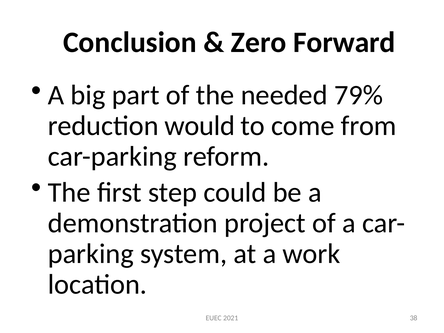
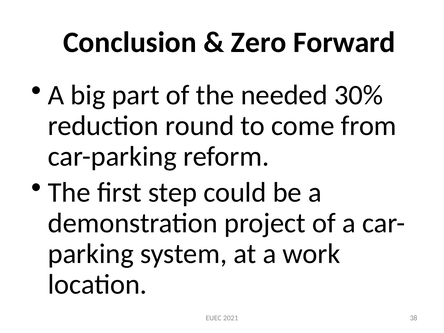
79%: 79% -> 30%
would: would -> round
